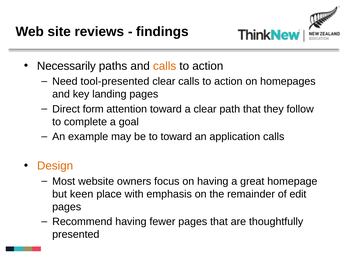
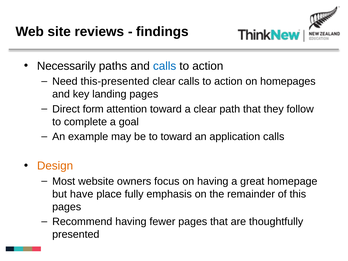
calls at (165, 66) colour: orange -> blue
tool-presented: tool-presented -> this-presented
keen: keen -> have
with: with -> fully
edit: edit -> this
